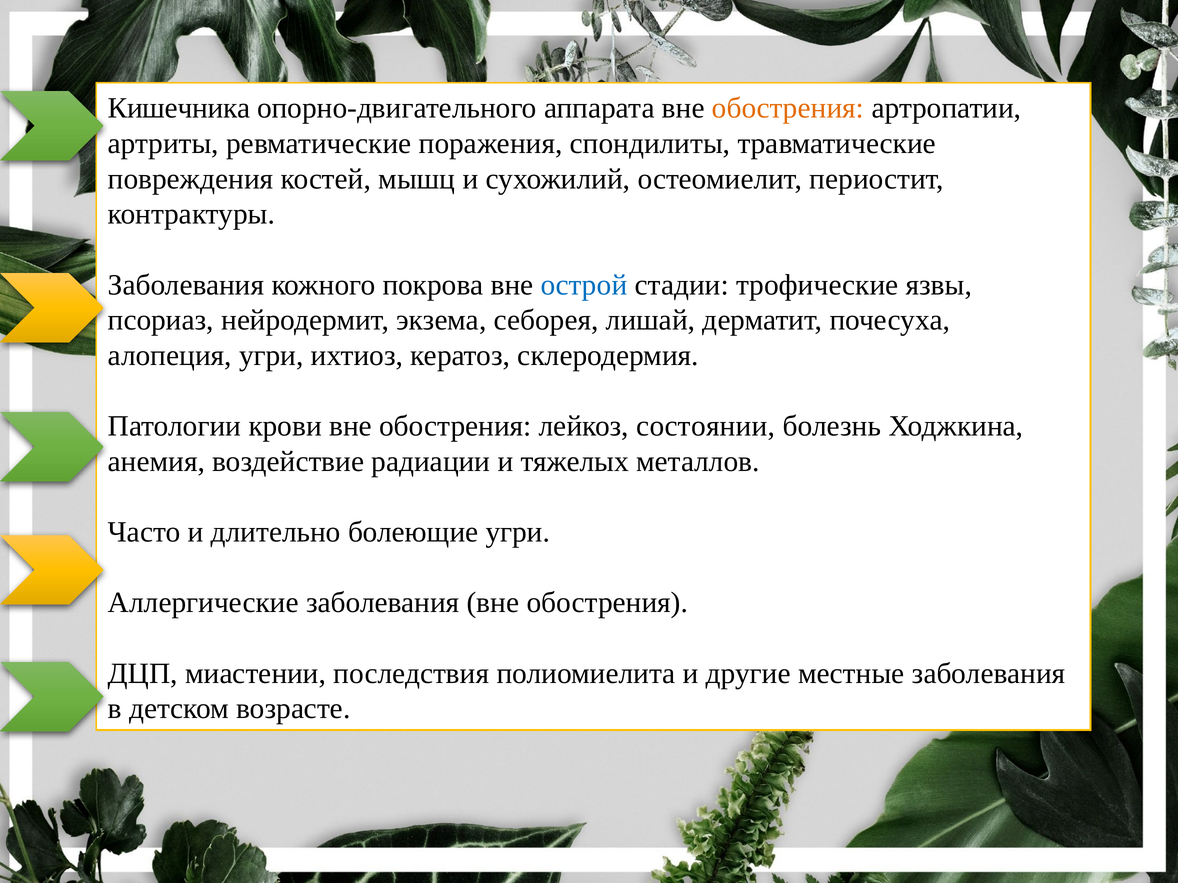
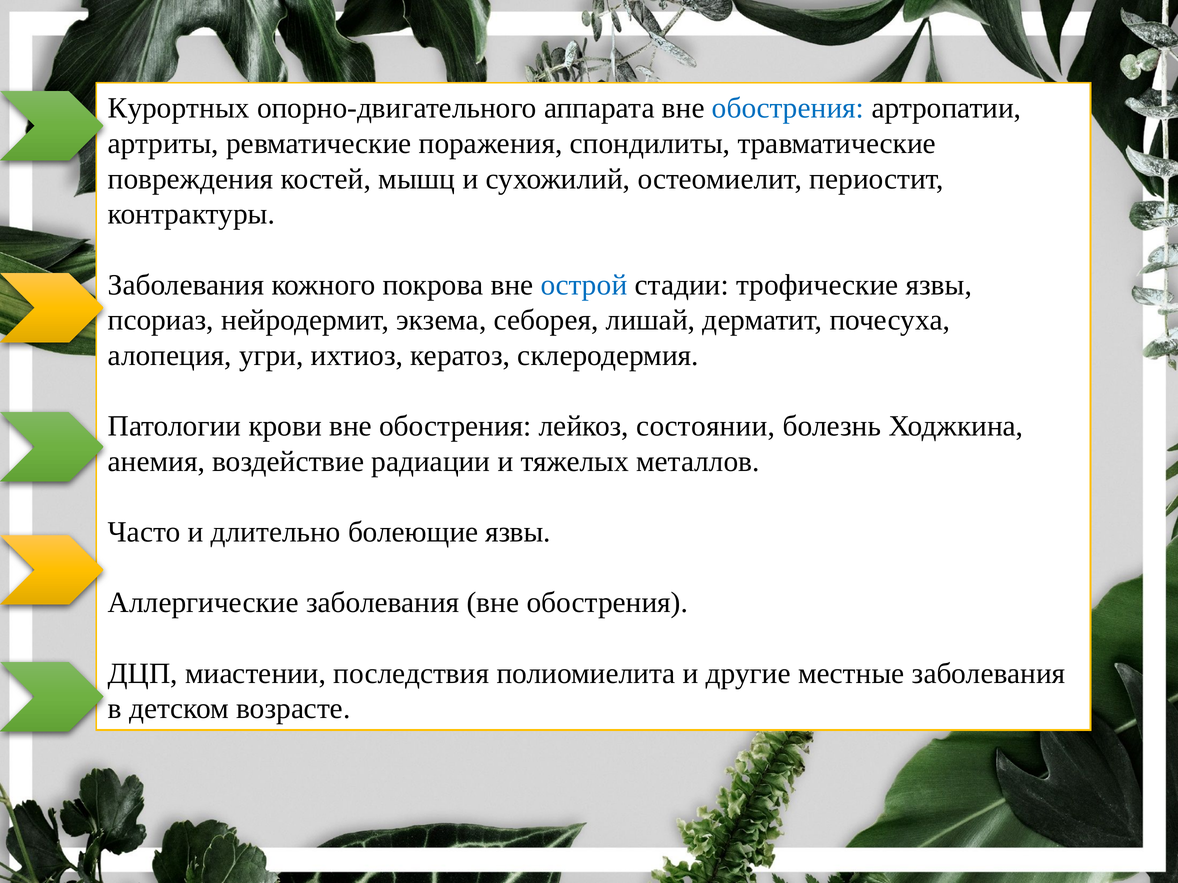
Кишечника: Кишечника -> Курортных
обострения at (788, 108) colour: orange -> blue
болеющие угри: угри -> язвы
